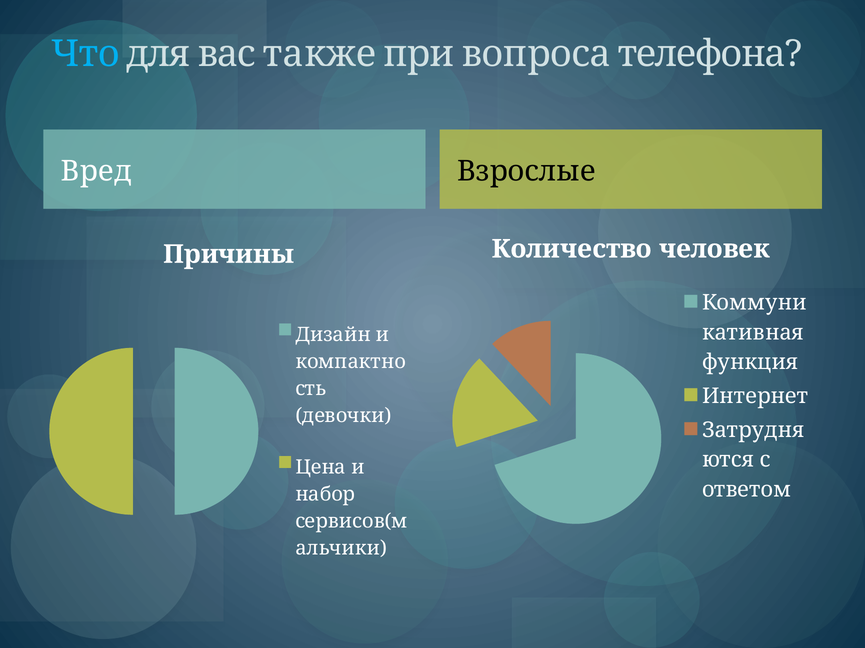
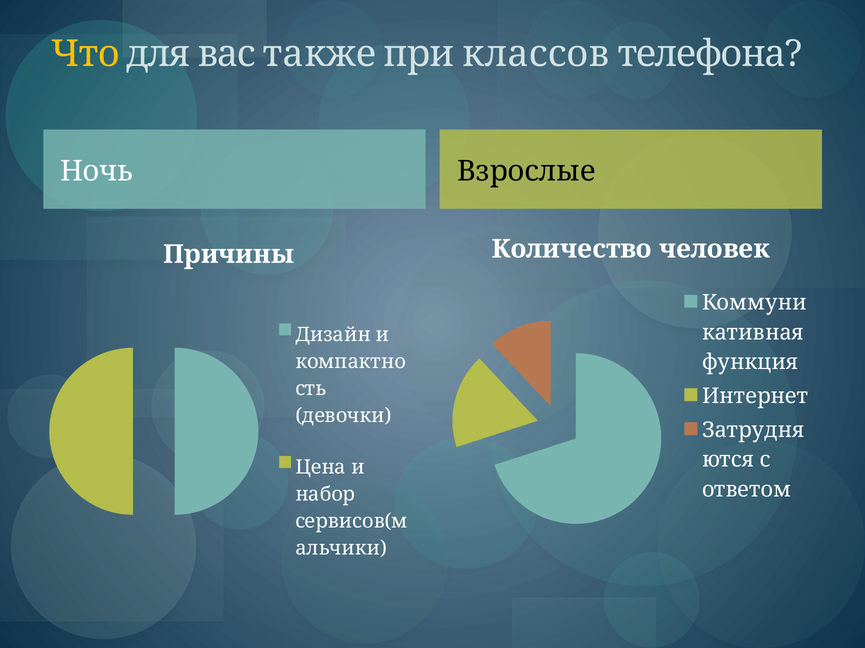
Что colour: light blue -> yellow
вопроса: вопроса -> классов
Вред: Вред -> Ночь
